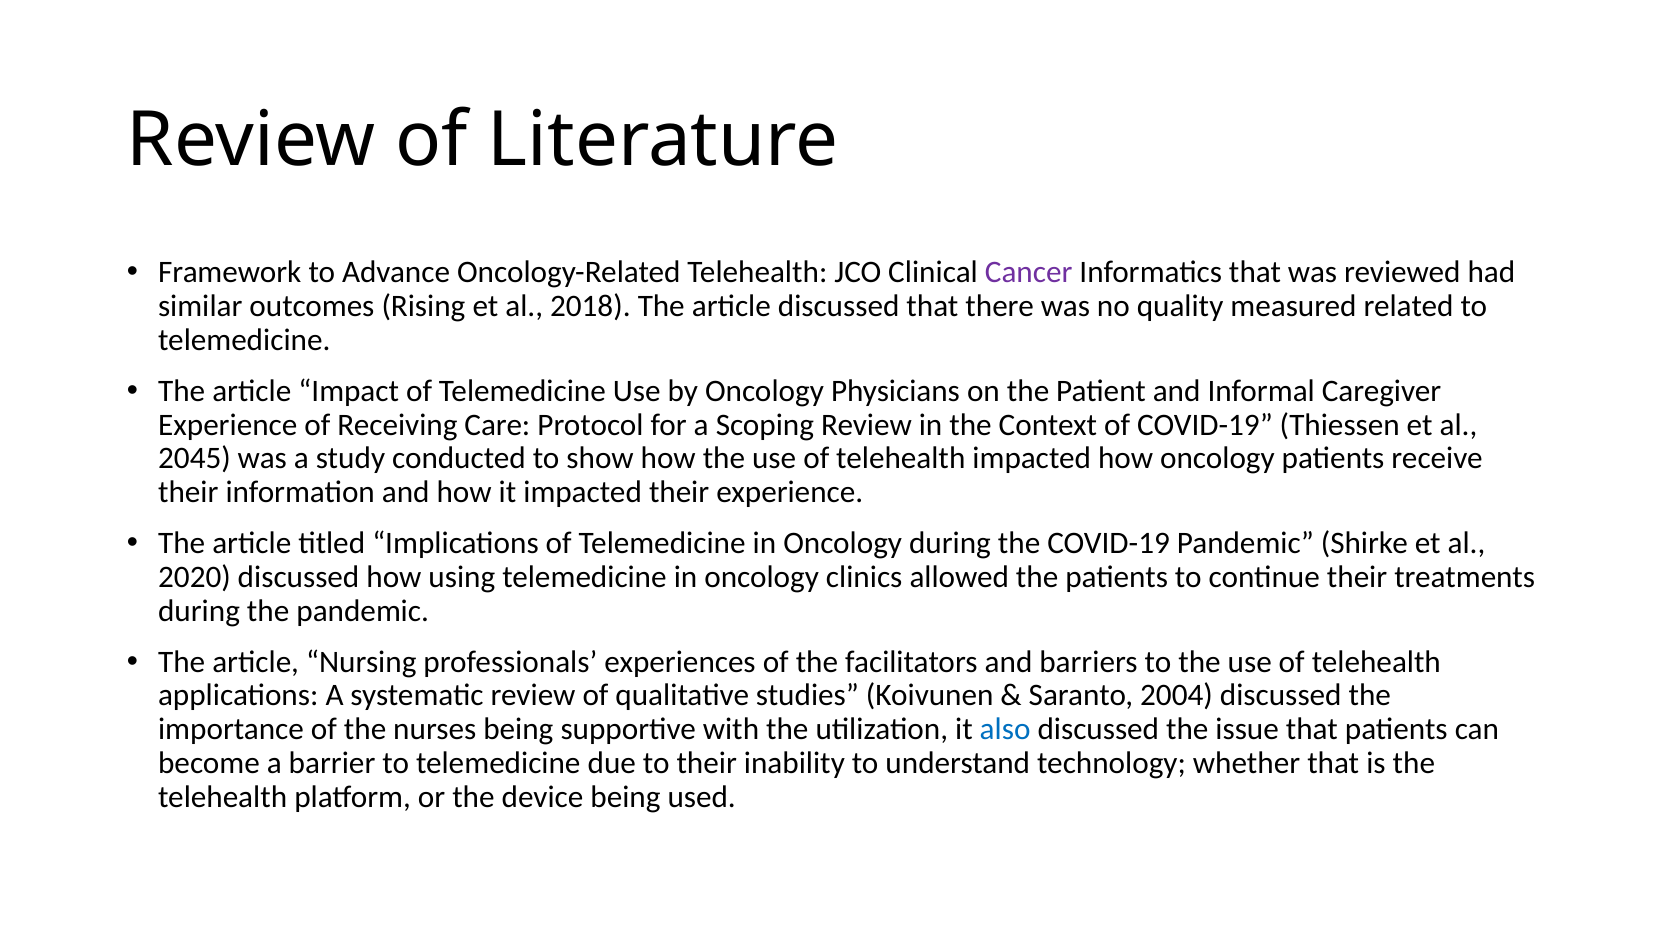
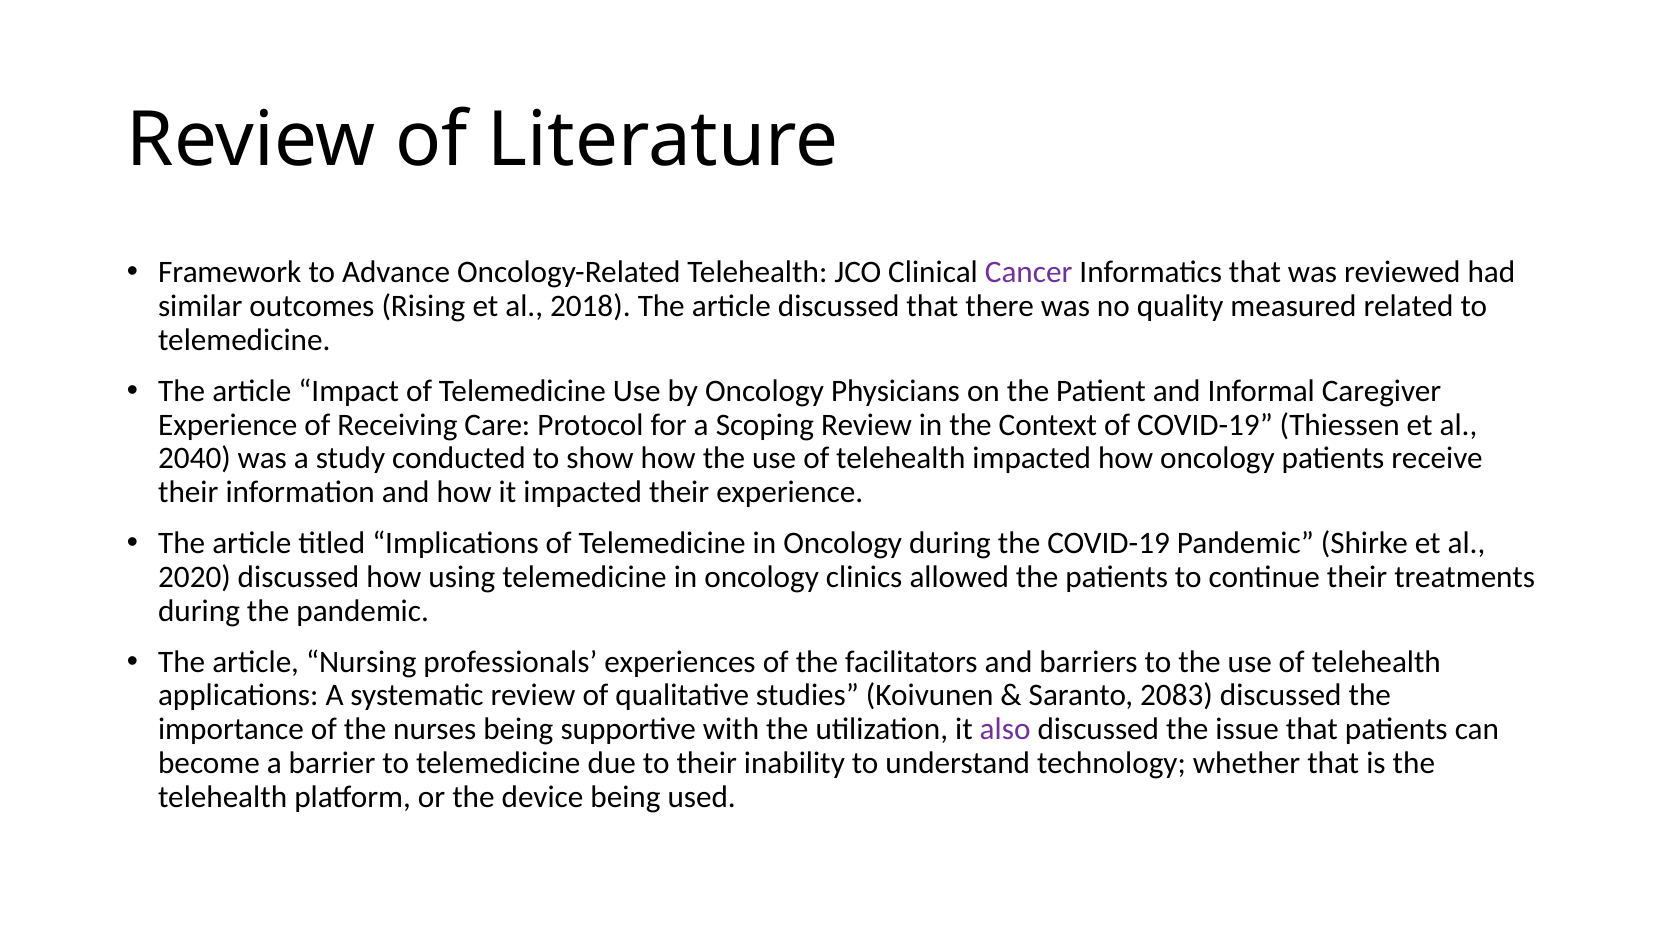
2045: 2045 -> 2040
2004: 2004 -> 2083
also colour: blue -> purple
